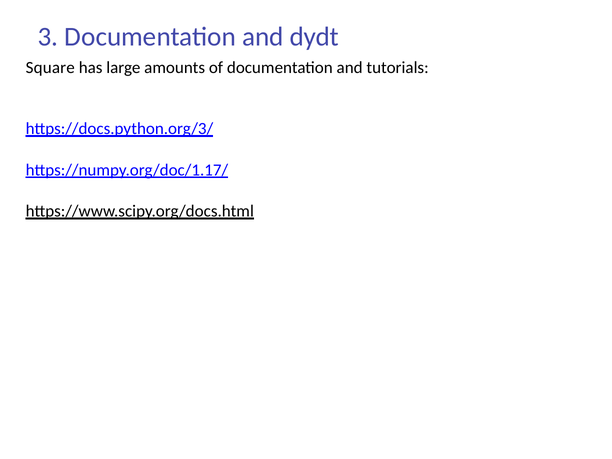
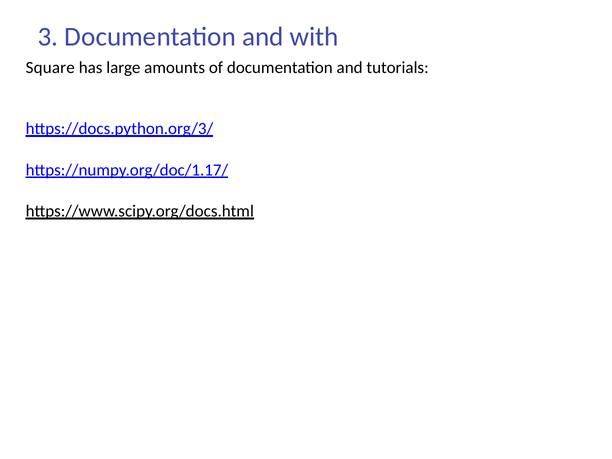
dydt: dydt -> with
